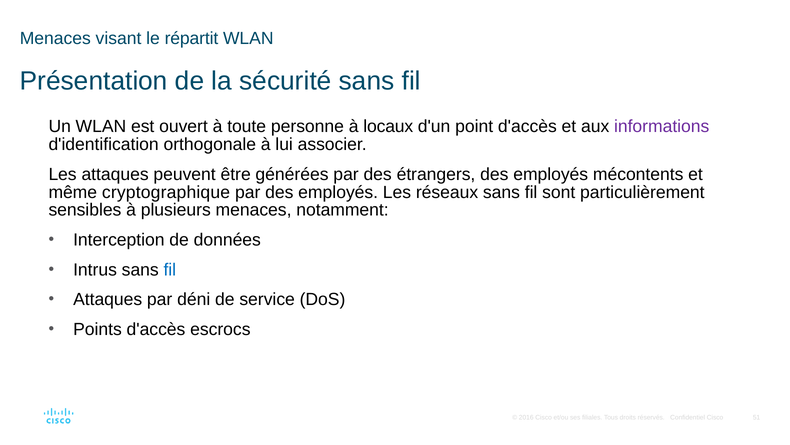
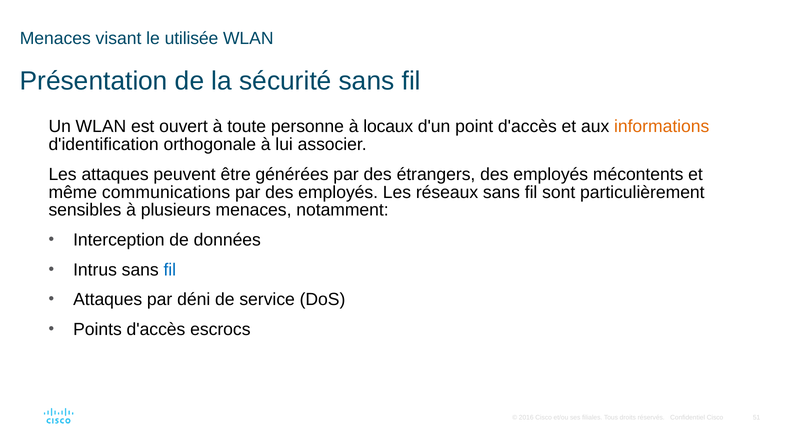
répartit: répartit -> utilisée
informations colour: purple -> orange
cryptographique: cryptographique -> communications
